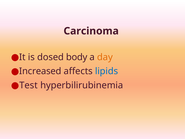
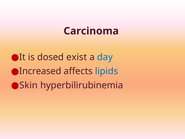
body: body -> exist
day colour: orange -> blue
Test: Test -> Skin
